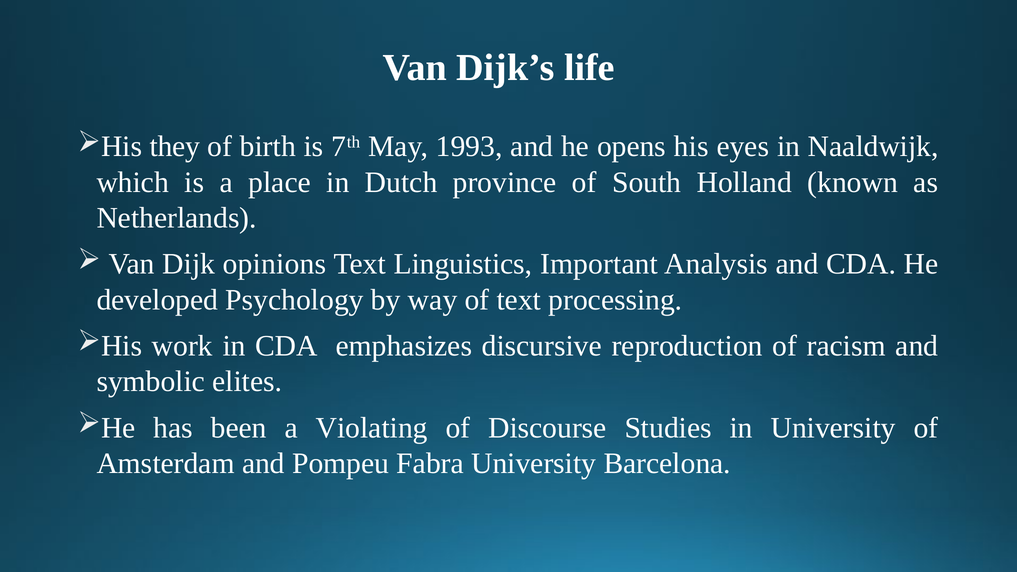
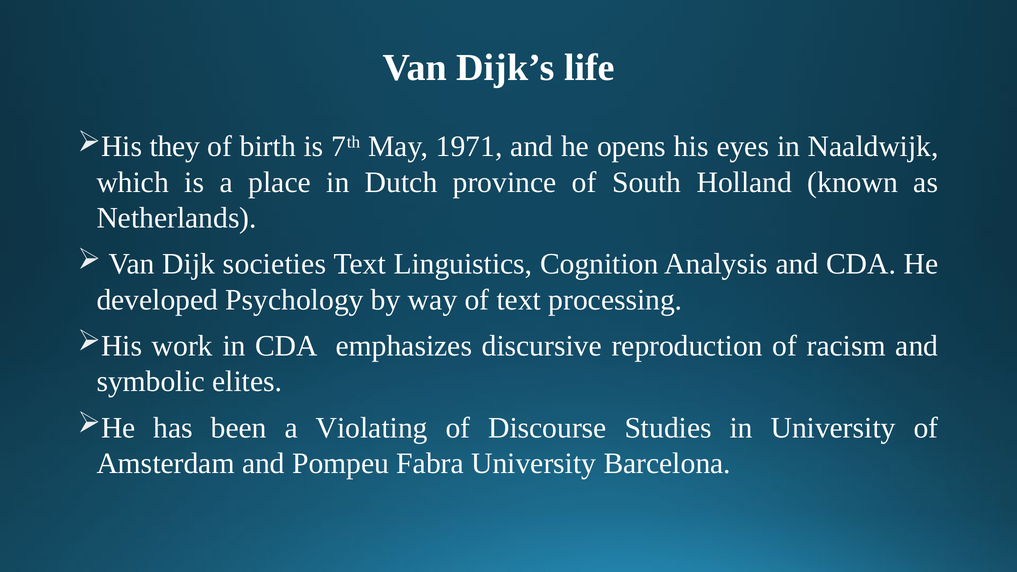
1993: 1993 -> 1971
opinions: opinions -> societies
Important: Important -> Cognition
